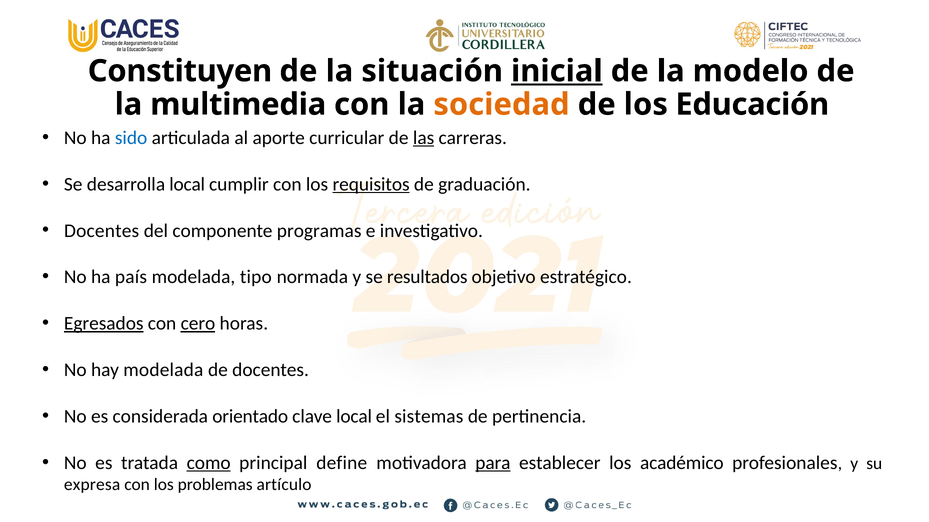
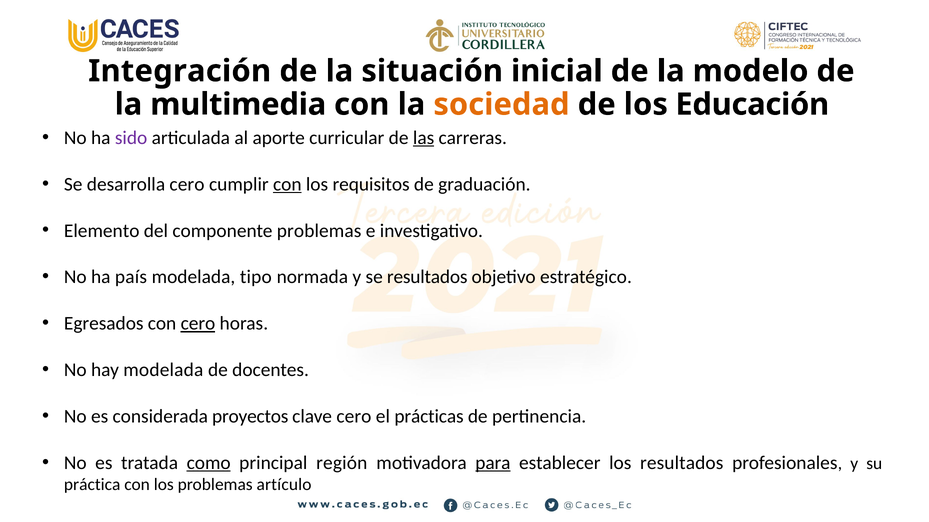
Constituyen: Constituyen -> Integración
inicial underline: present -> none
sido colour: blue -> purple
desarrolla local: local -> cero
con at (287, 184) underline: none -> present
requisitos underline: present -> none
Docentes at (102, 231): Docentes -> Elemento
componente programas: programas -> problemas
Egresados underline: present -> none
orientado: orientado -> proyectos
clave local: local -> cero
sistemas: sistemas -> prácticas
define: define -> región
los académico: académico -> resultados
expresa: expresa -> práctica
